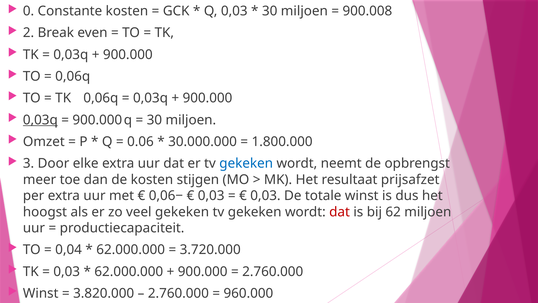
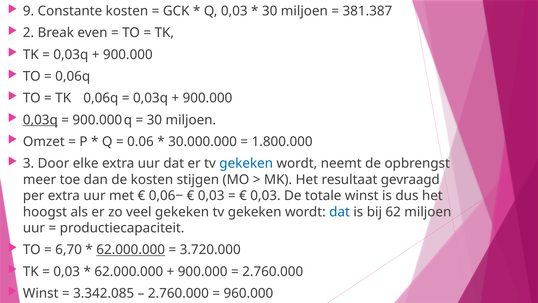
0: 0 -> 9
900.008: 900.008 -> 381.387
prijsafzet: prijsafzet -> gevraagd
dat at (340, 212) colour: red -> blue
0,04: 0,04 -> 6,70
62.000.000 at (131, 250) underline: none -> present
3.820.000: 3.820.000 -> 3.342.085
